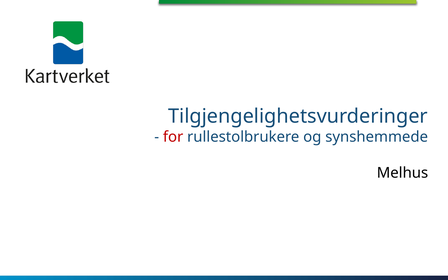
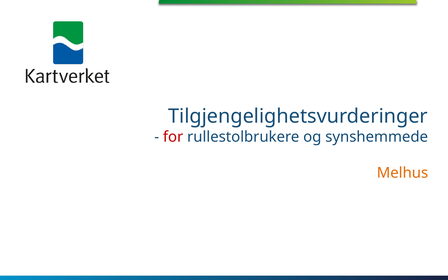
Melhus colour: black -> orange
